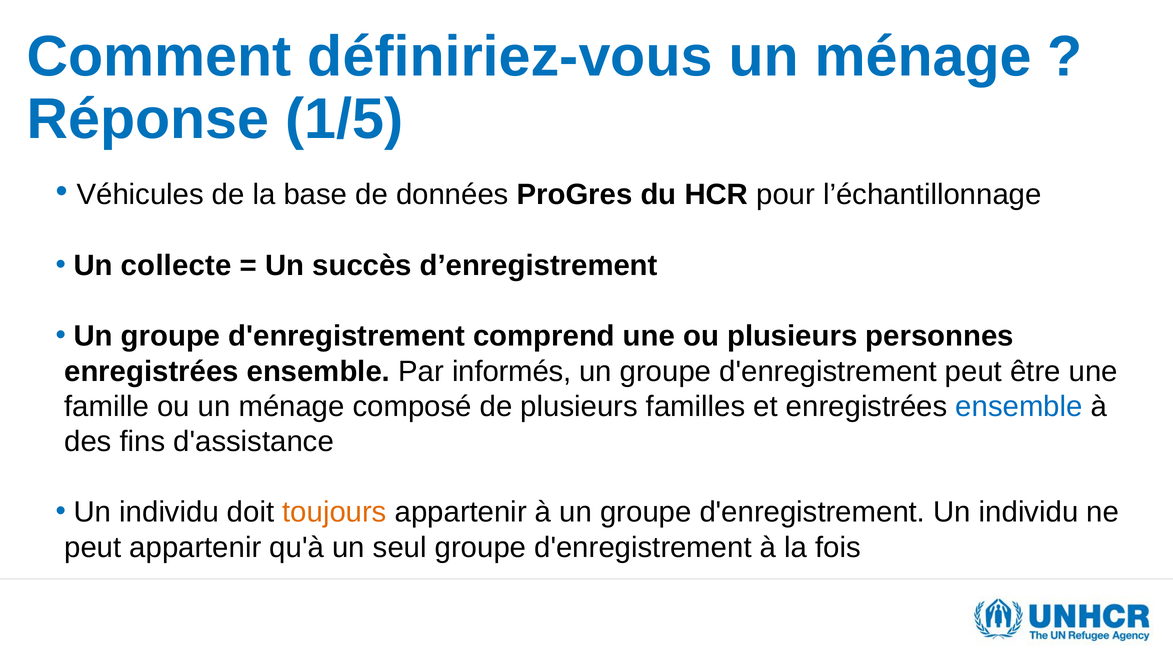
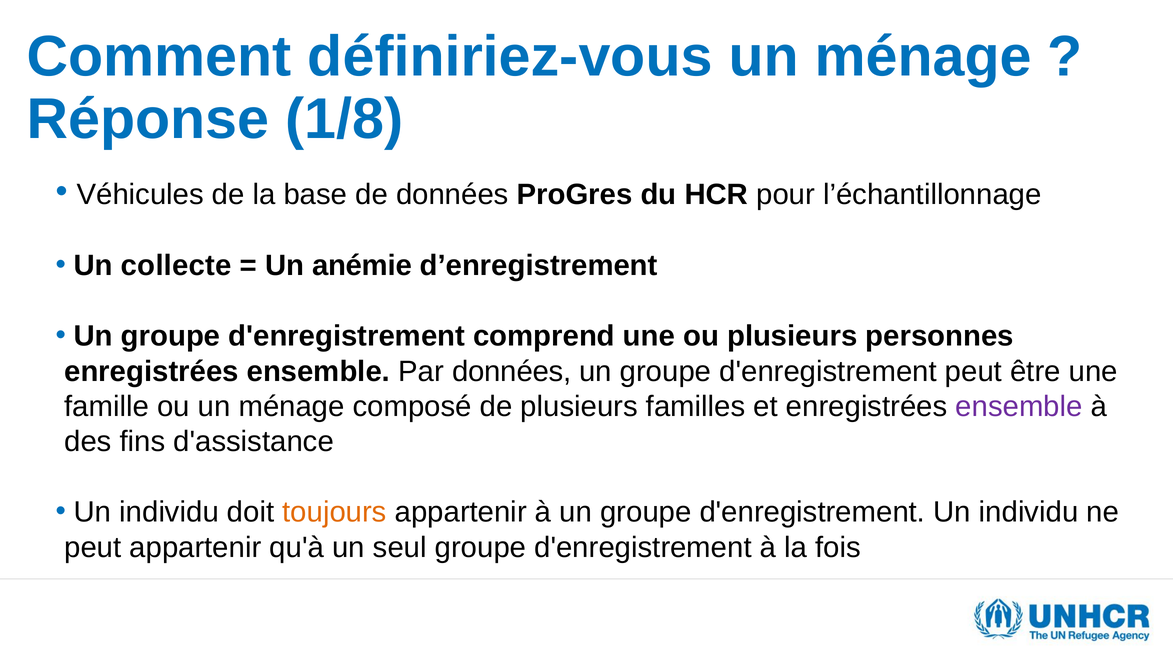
1/5: 1/5 -> 1/8
succès: succès -> anémie
Par informés: informés -> données
ensemble at (1019, 406) colour: blue -> purple
